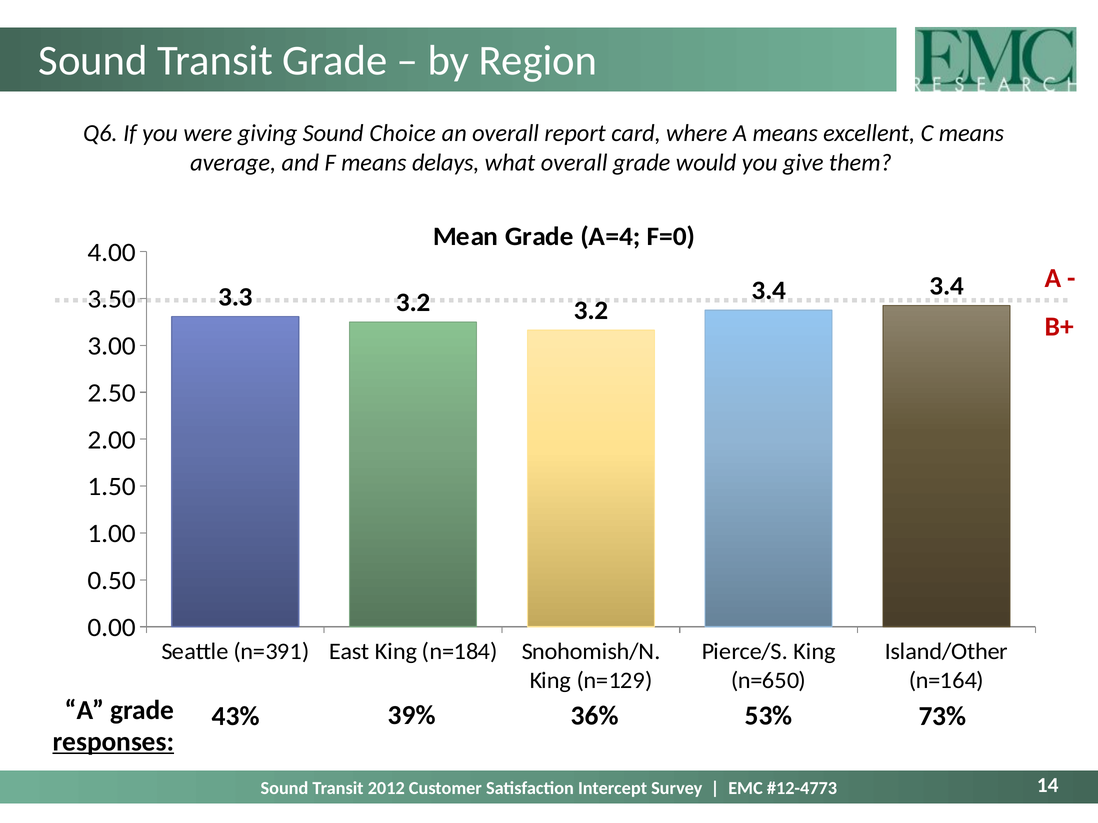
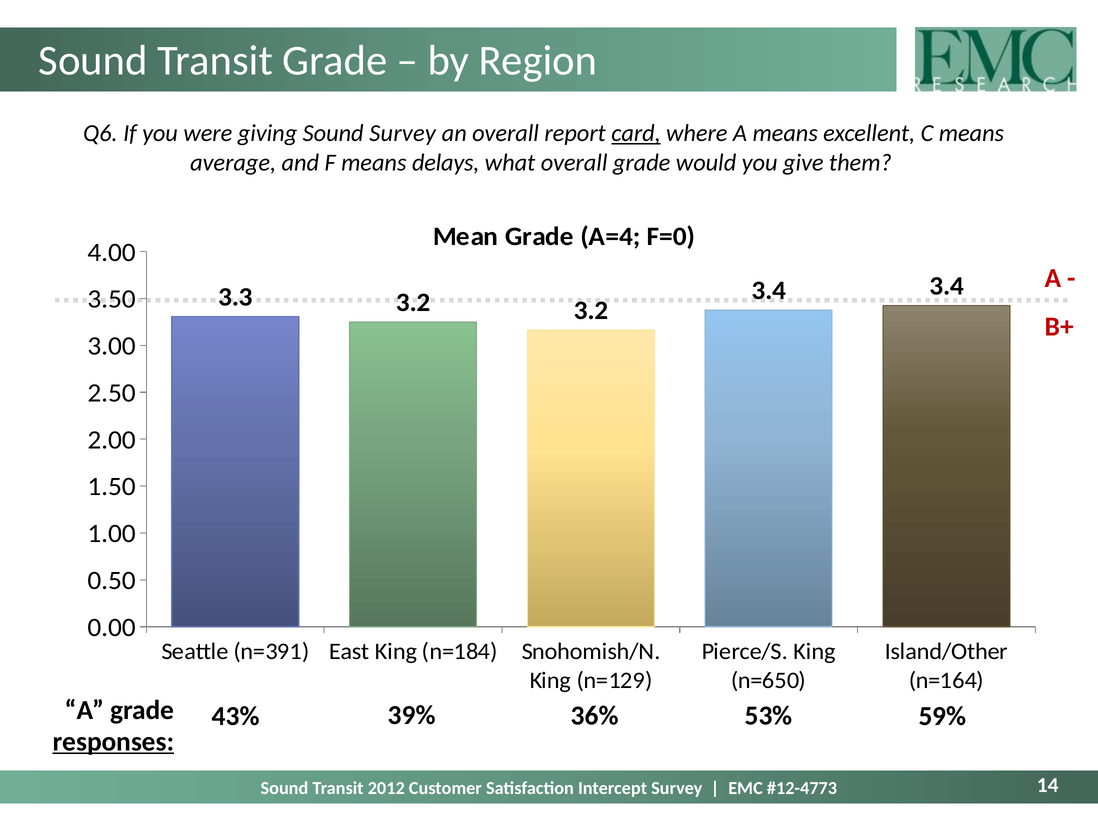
Sound Choice: Choice -> Survey
card underline: none -> present
73%: 73% -> 59%
